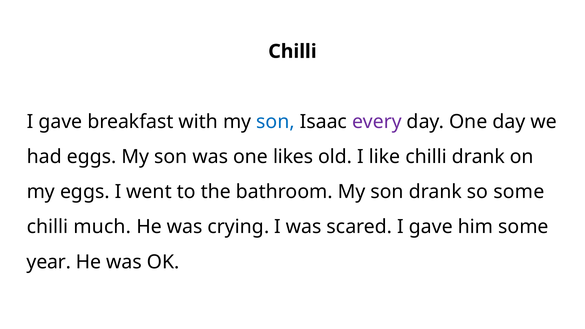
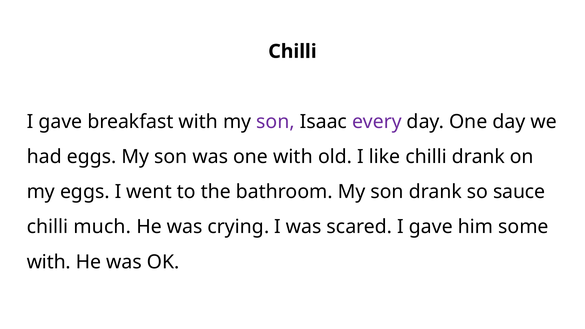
son at (276, 122) colour: blue -> purple
one likes: likes -> with
so some: some -> sauce
year at (49, 262): year -> with
